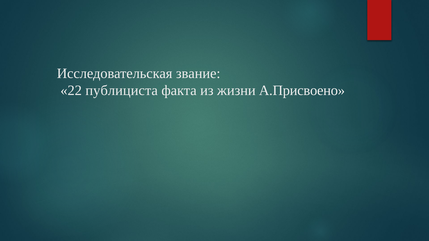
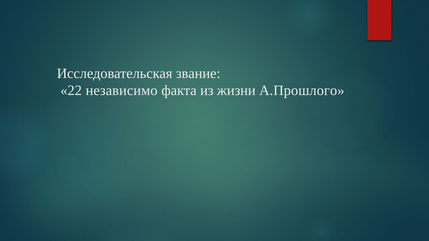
публициста: публициста -> независимо
А.Присвоено: А.Присвоено -> А.Прошлого
